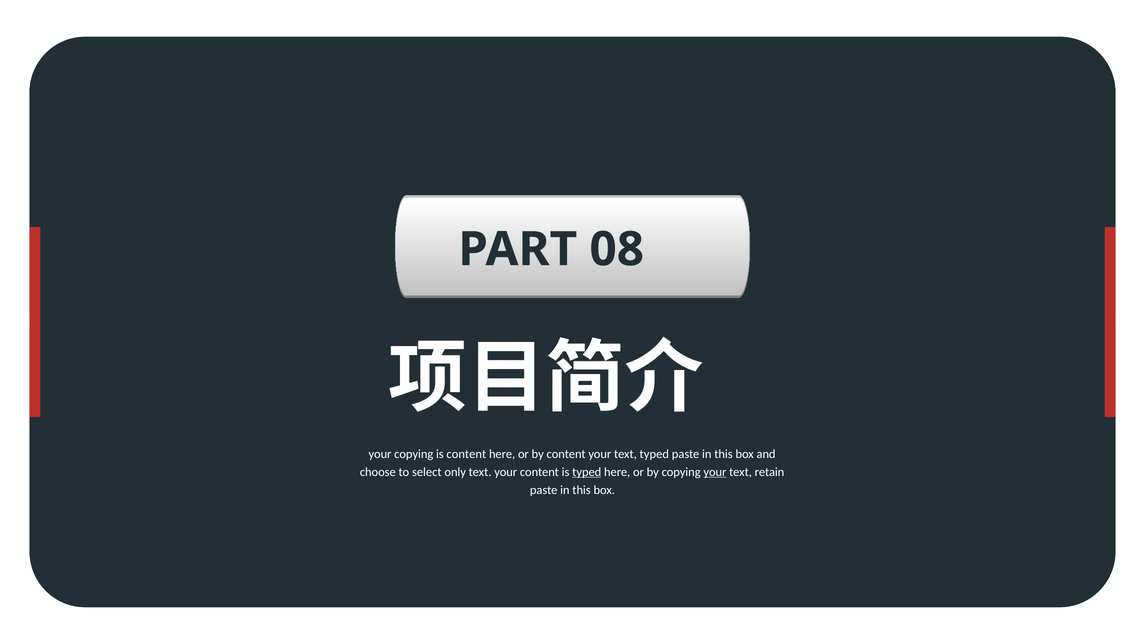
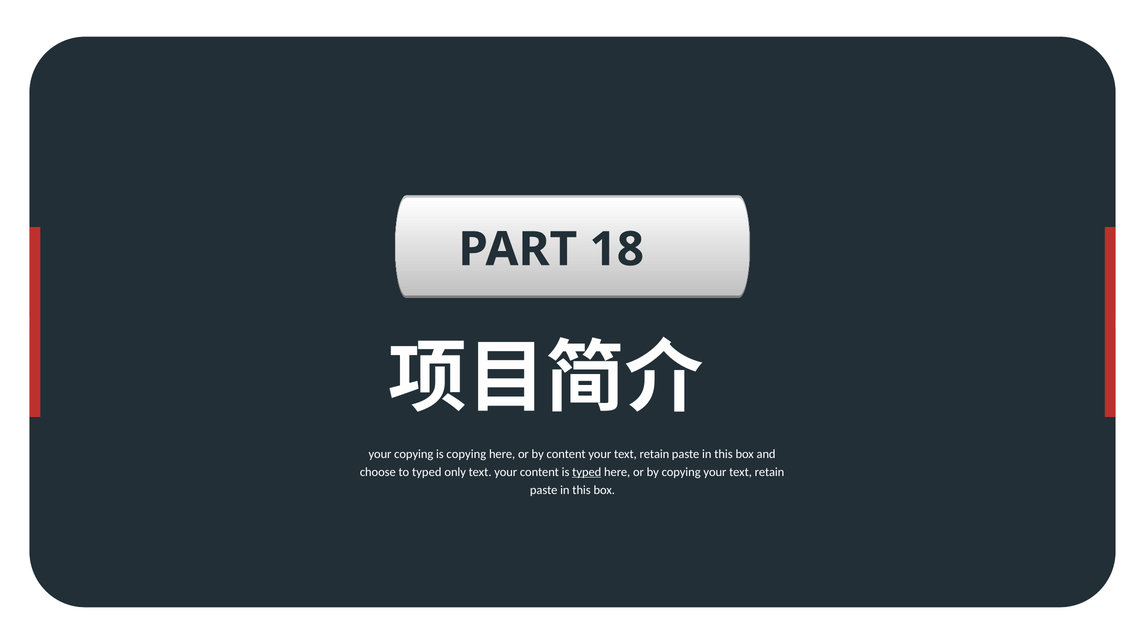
08: 08 -> 18
is content: content -> copying
typed at (654, 454): typed -> retain
to select: select -> typed
your at (715, 472) underline: present -> none
